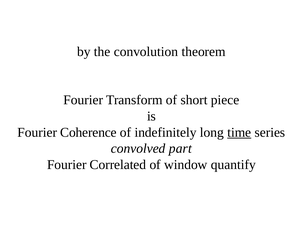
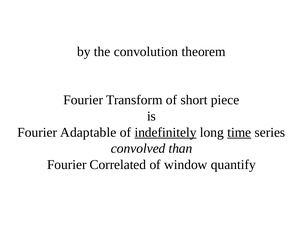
Coherence: Coherence -> Adaptable
indefinitely underline: none -> present
part: part -> than
